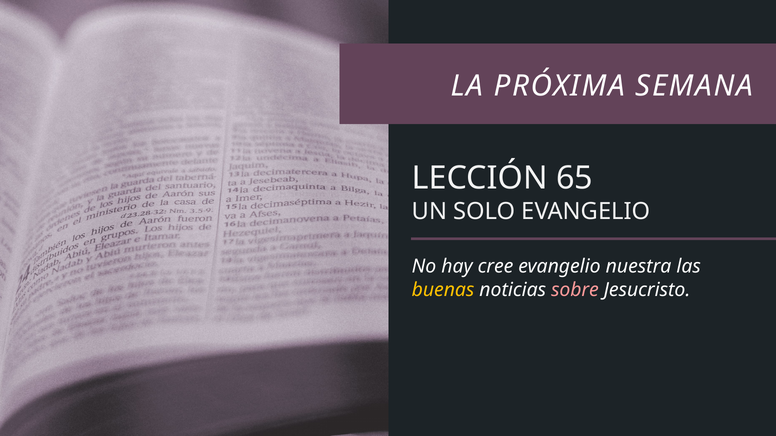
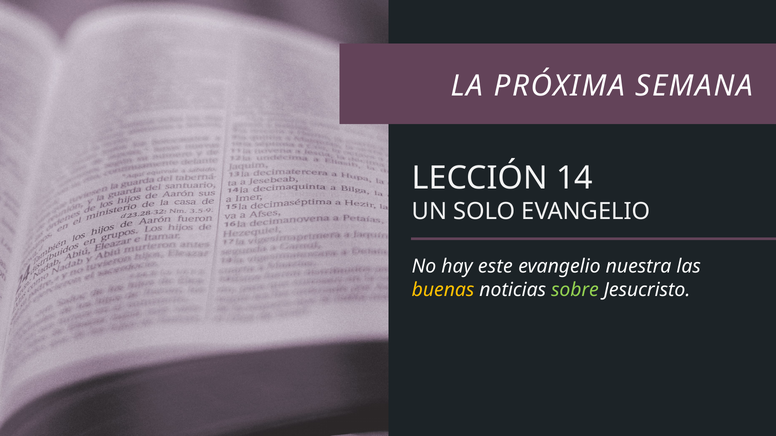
65: 65 -> 14
cree: cree -> este
sobre colour: pink -> light green
